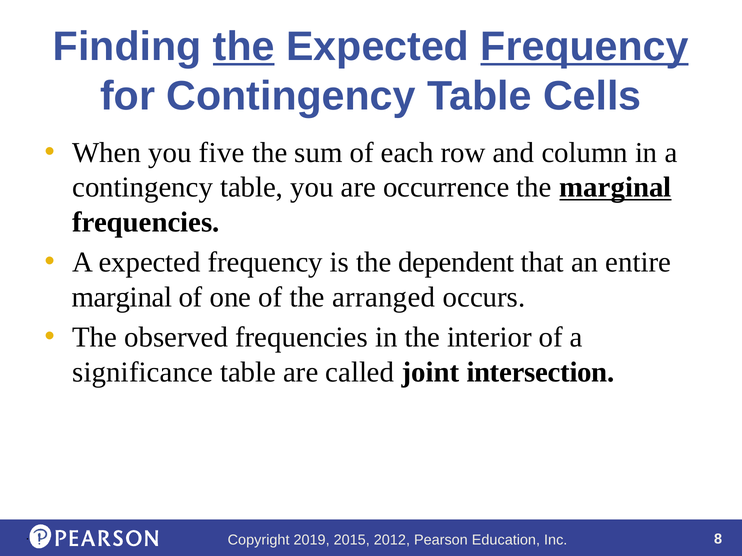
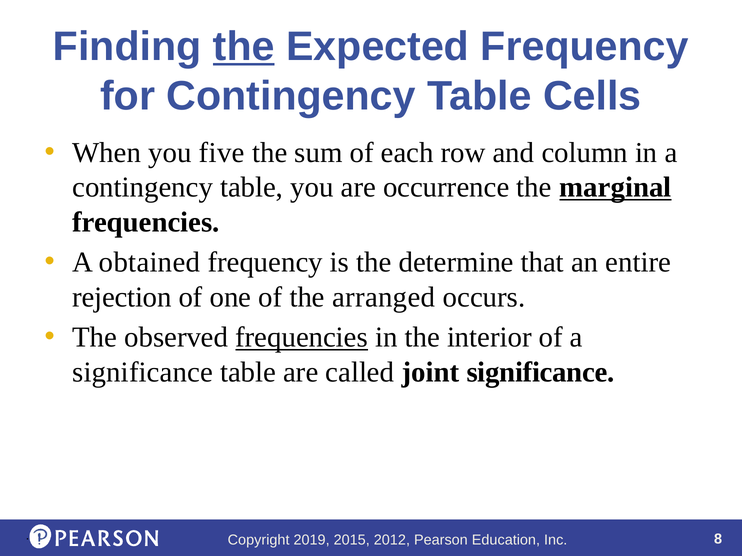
Frequency at (585, 47) underline: present -> none
A expected: expected -> obtained
dependent: dependent -> determine
marginal at (122, 297): marginal -> rejection
frequencies at (302, 338) underline: none -> present
joint intersection: intersection -> significance
